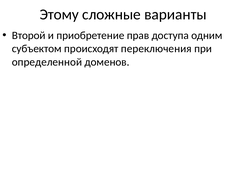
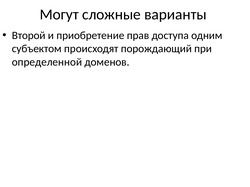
Этому: Этому -> Могут
переключения: переключения -> порождающий
